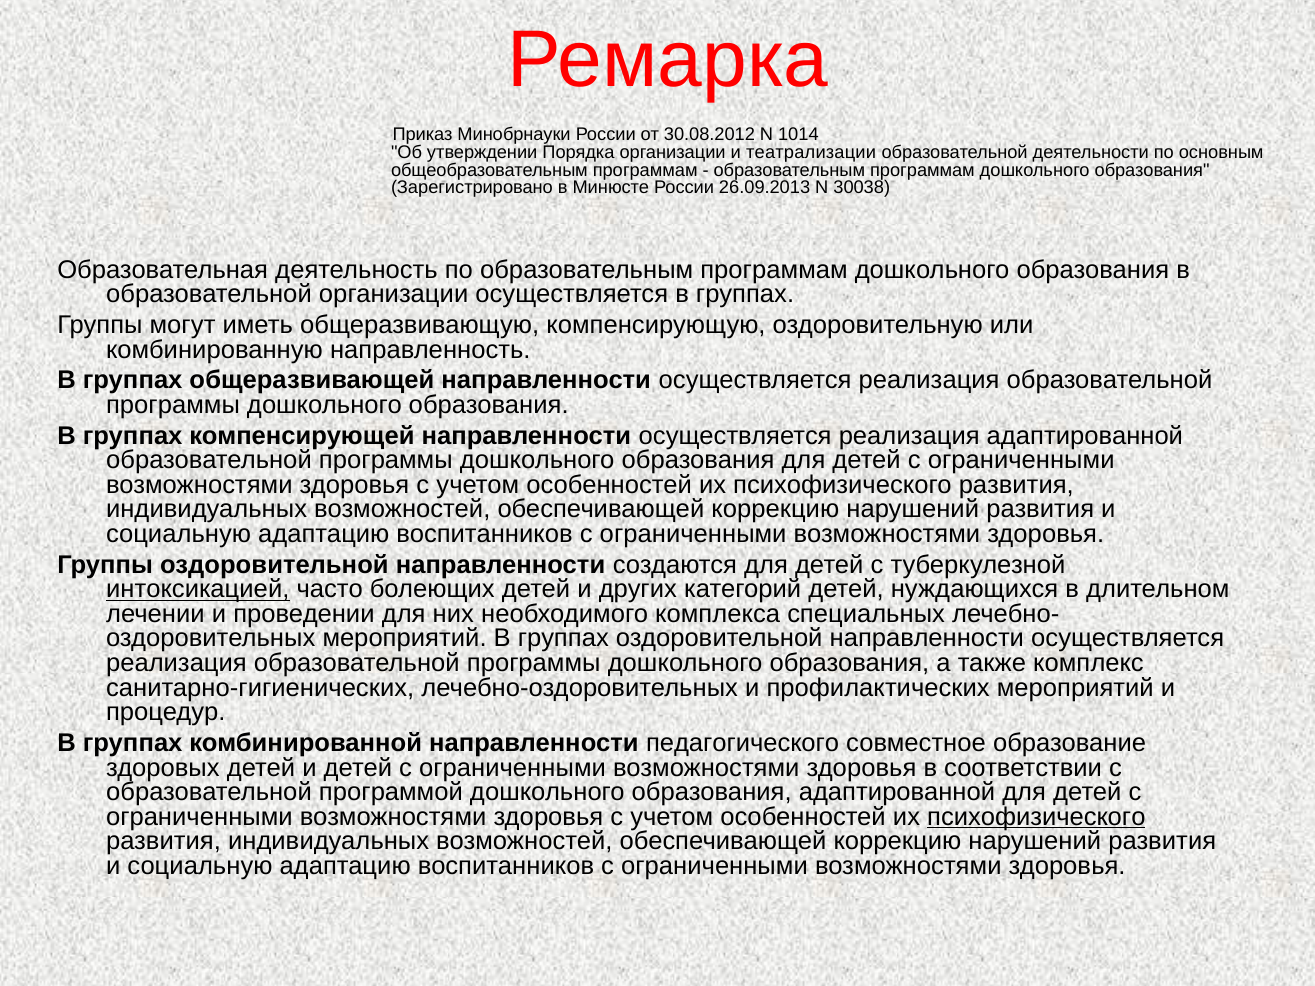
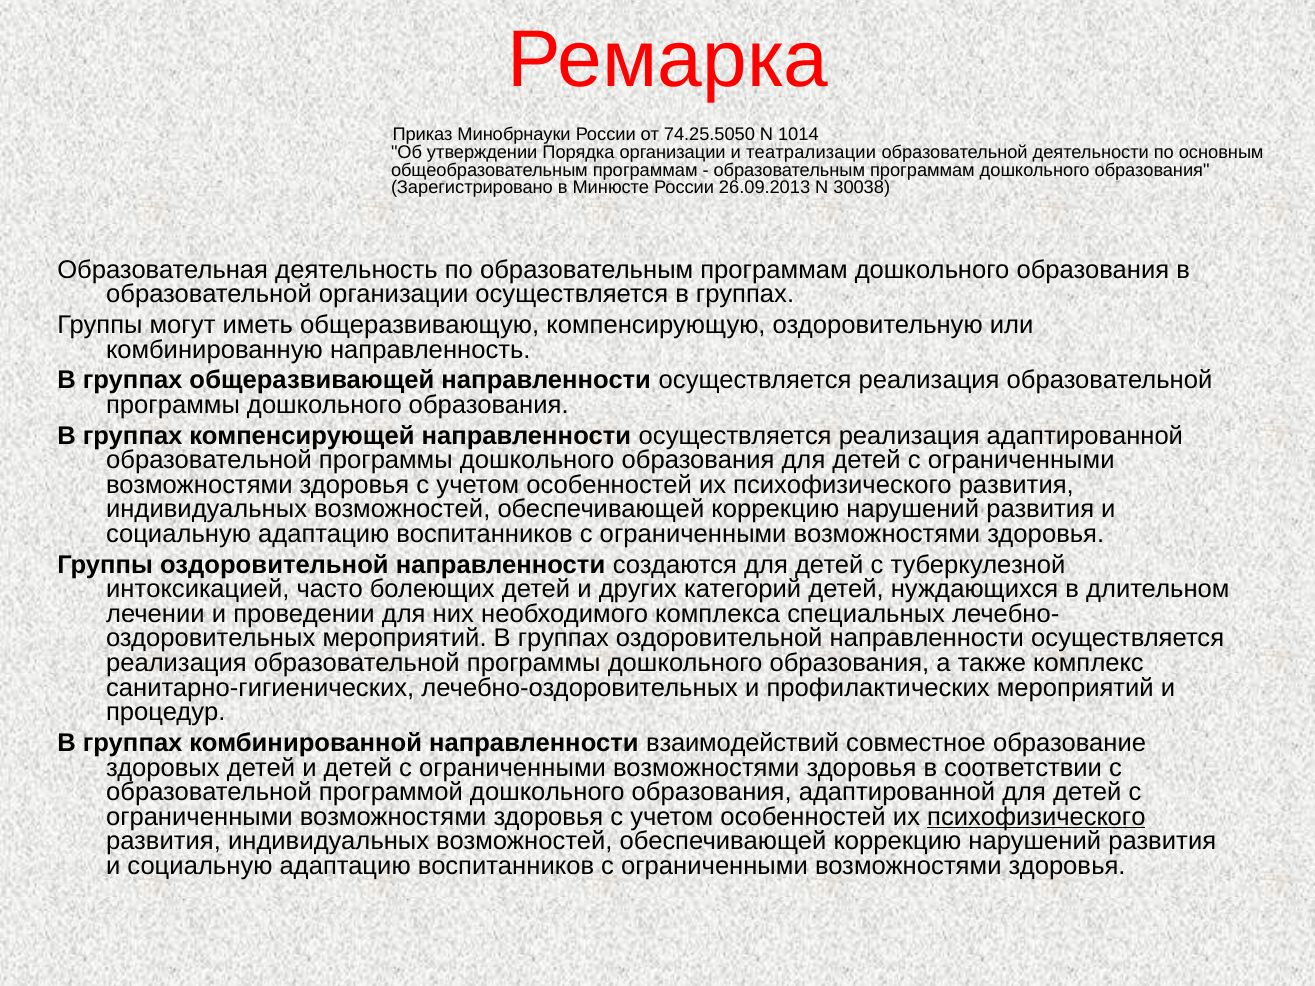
30.08.2012: 30.08.2012 -> 74.25.5050
интоксикацией underline: present -> none
педагогического: педагогического -> взаимодействий
